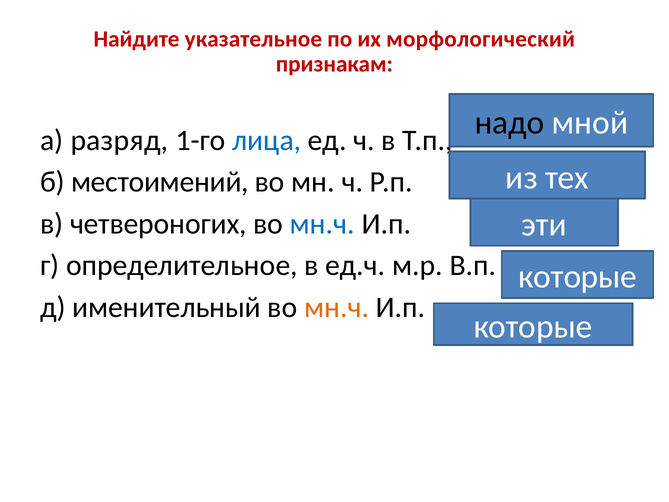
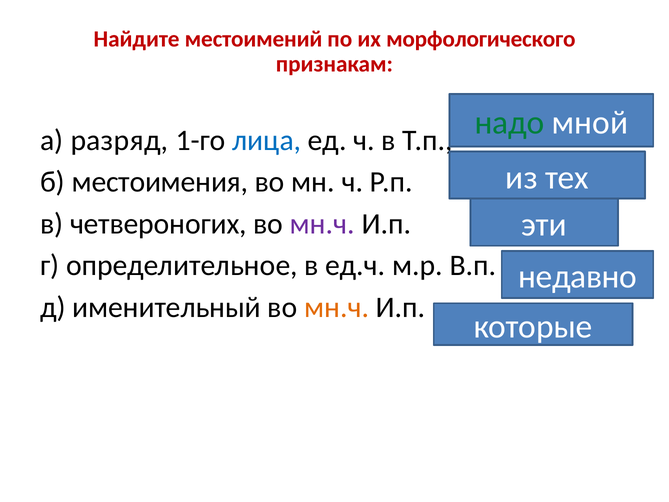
указательное: указательное -> местоимений
морфологический: морфологический -> морфологического
надо colour: black -> green
местоимений: местоимений -> местоимения
мн.ч at (322, 224) colour: blue -> purple
которые at (578, 277): которые -> недавно
